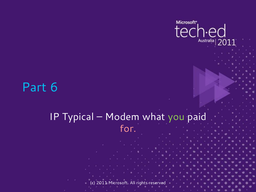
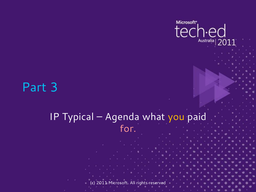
6: 6 -> 3
Modem: Modem -> Agenda
you colour: light green -> yellow
